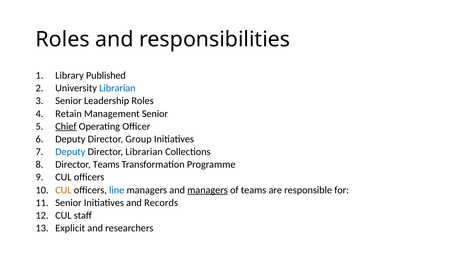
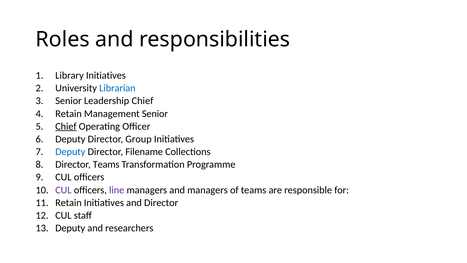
Library Published: Published -> Initiatives
Leadership Roles: Roles -> Chief
Director Librarian: Librarian -> Filename
CUL at (63, 190) colour: orange -> purple
line colour: blue -> purple
managers at (208, 190) underline: present -> none
Senior at (68, 203): Senior -> Retain
and Records: Records -> Director
Explicit at (70, 228): Explicit -> Deputy
